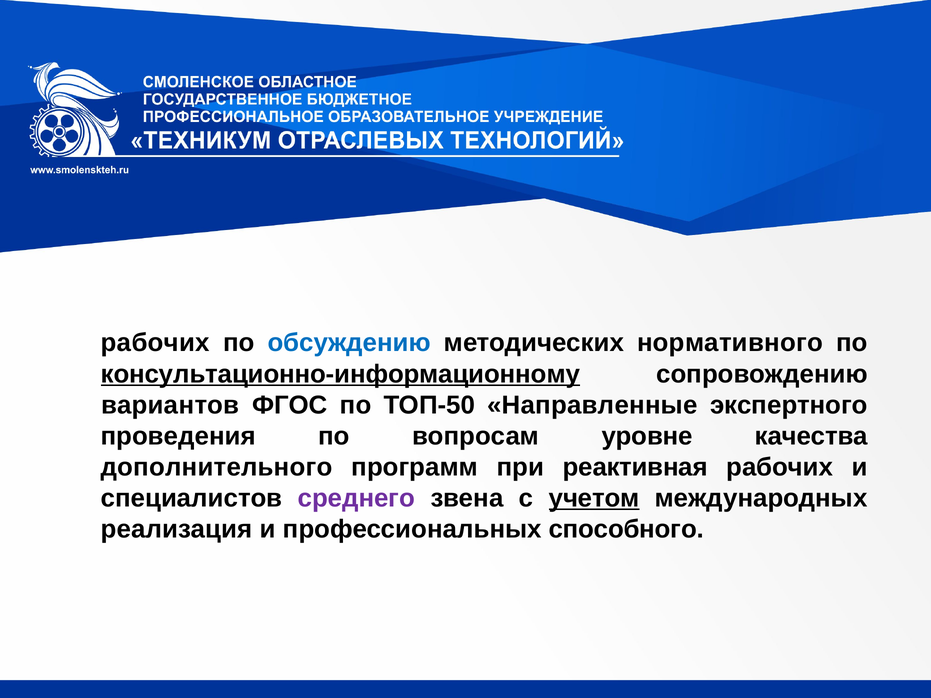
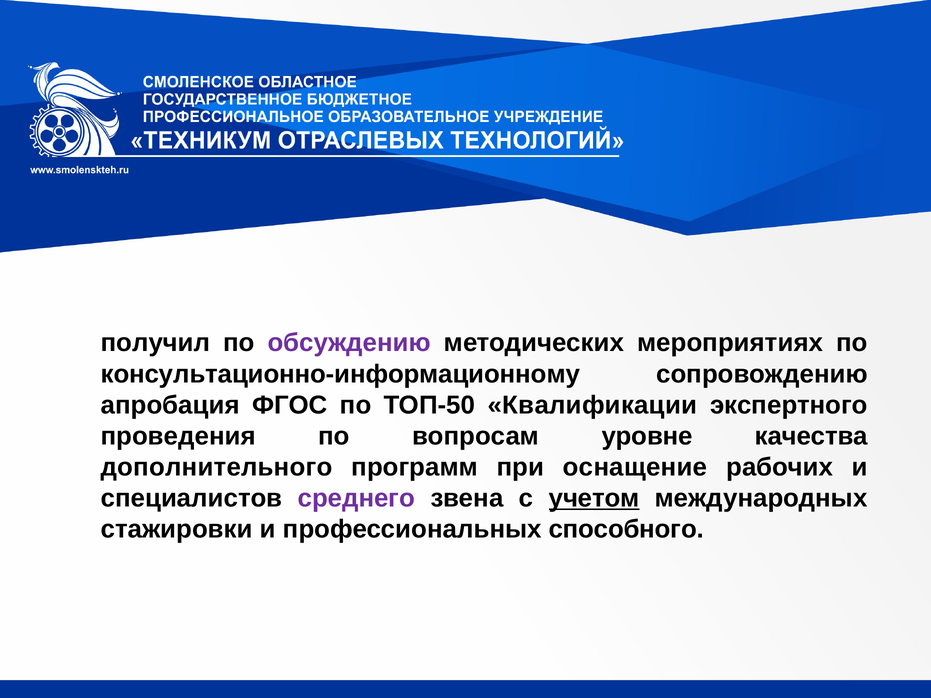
рабочих at (155, 343): рабочих -> получил
обсуждению colour: blue -> purple
нормативного: нормативного -> мероприятиях
консультационно-информационному underline: present -> none
вариантов: вариантов -> апробация
Направленные: Направленные -> Квалификации
реактивная: реактивная -> оснащение
реализация: реализация -> стажировки
